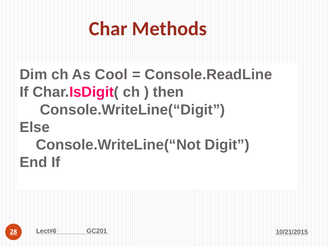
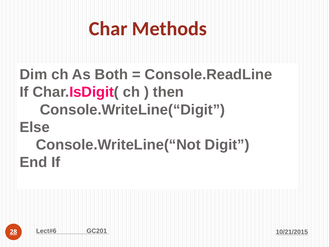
Cool: Cool -> Both
